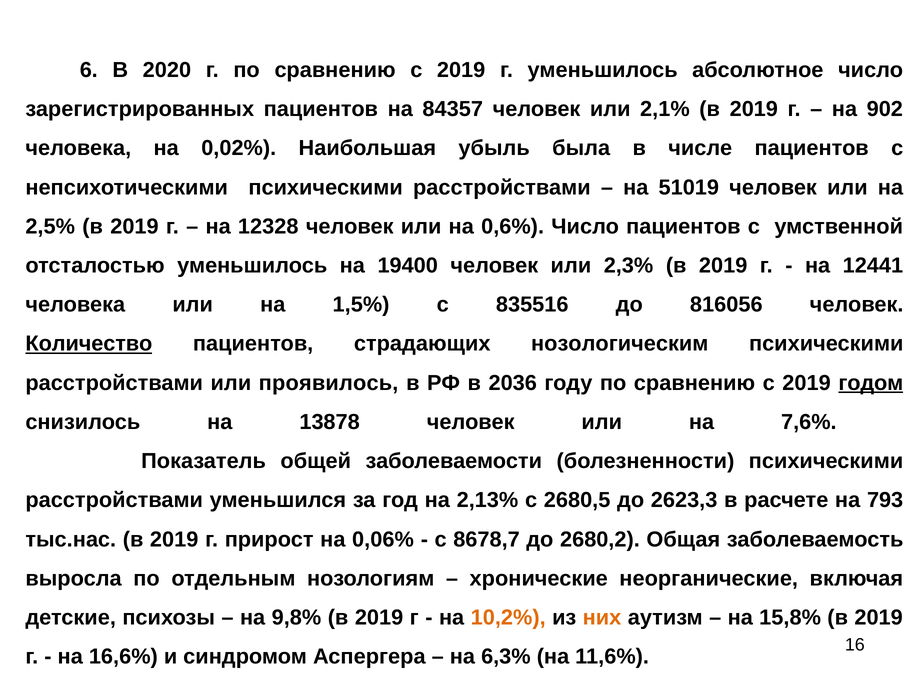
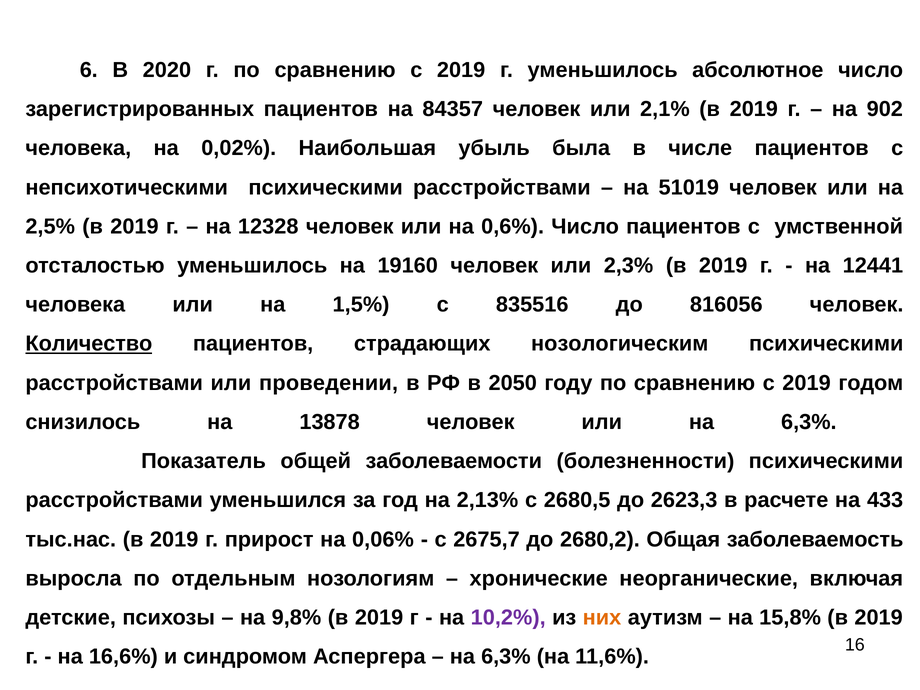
19400: 19400 -> 19160
проявилось: проявилось -> проведении
2036: 2036 -> 2050
годом underline: present -> none
или на 7,6%: 7,6% -> 6,3%
793: 793 -> 433
8678,7: 8678,7 -> 2675,7
10,2% colour: orange -> purple
